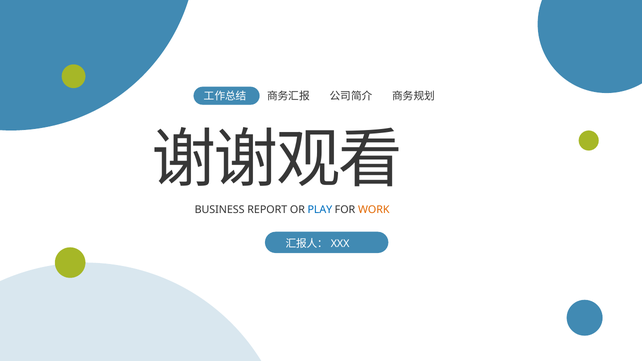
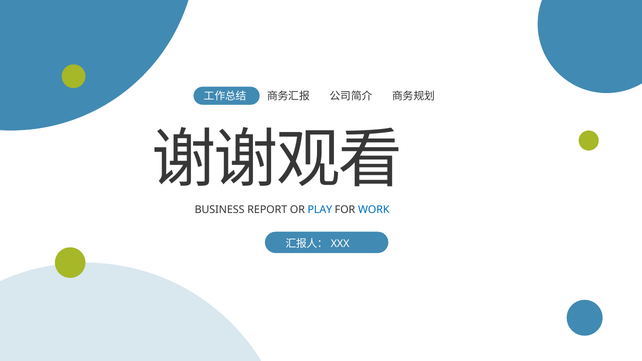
WORK colour: orange -> blue
